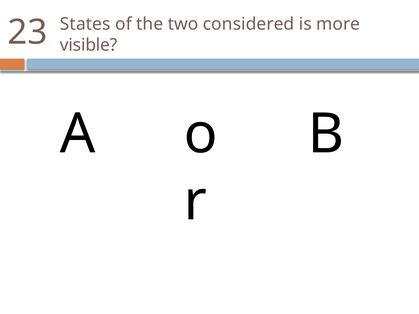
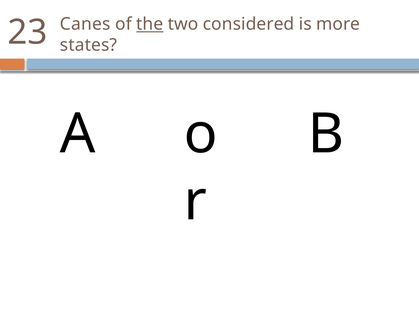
States: States -> Canes
the underline: none -> present
visible: visible -> states
